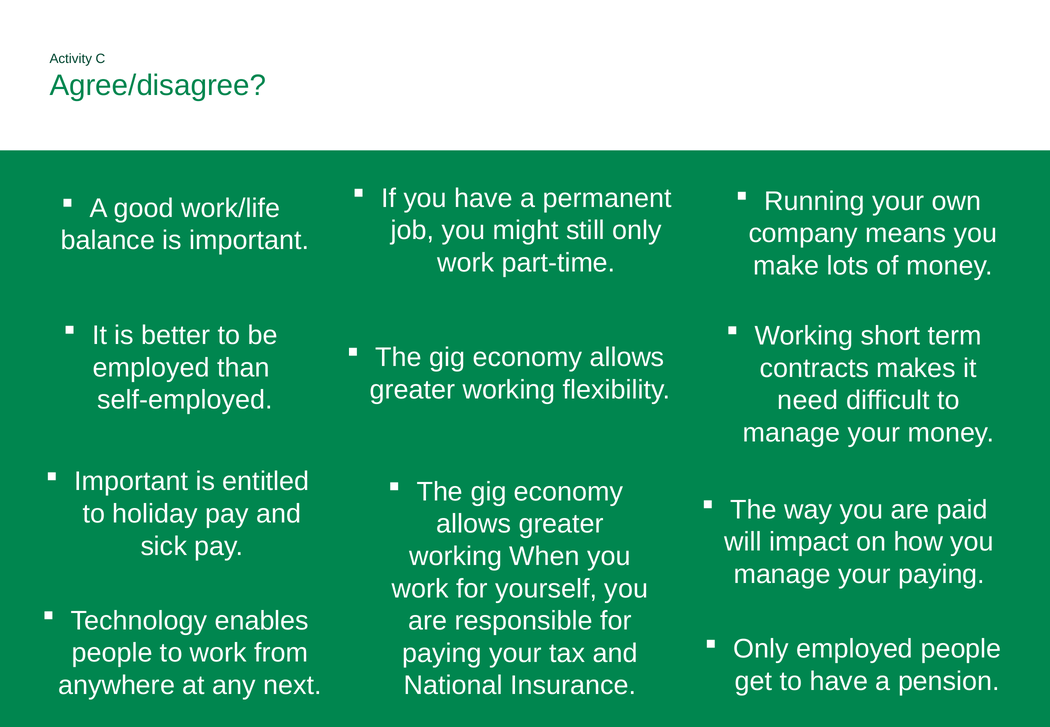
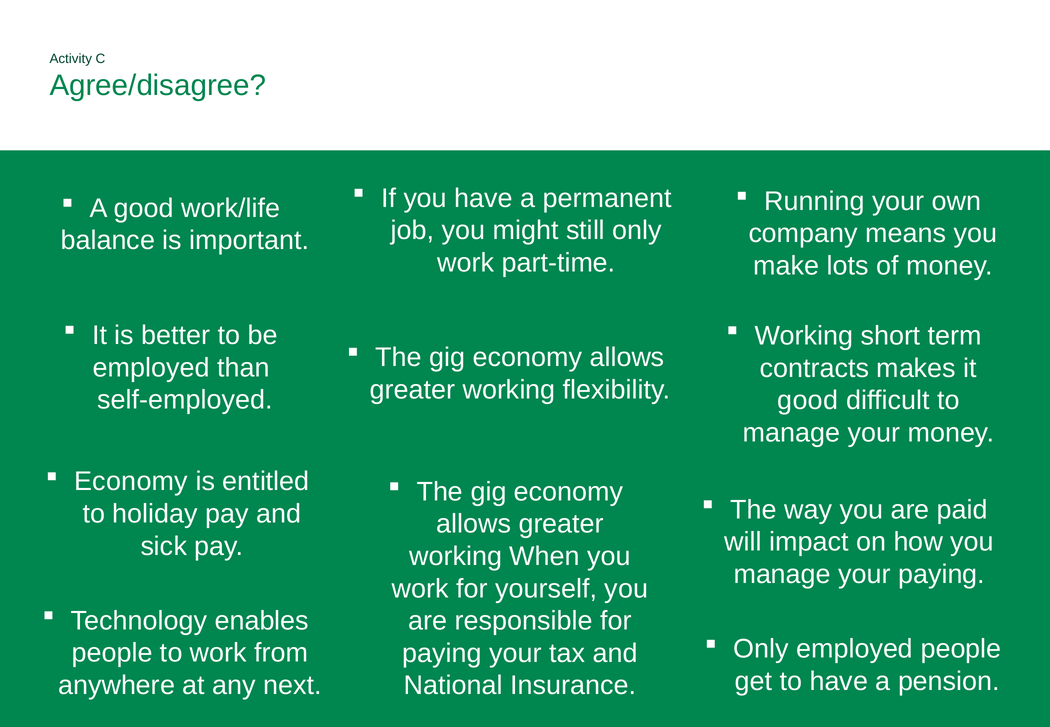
need at (808, 401): need -> good
Important at (131, 482): Important -> Economy
